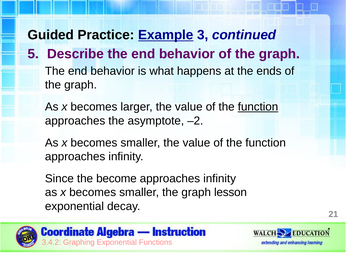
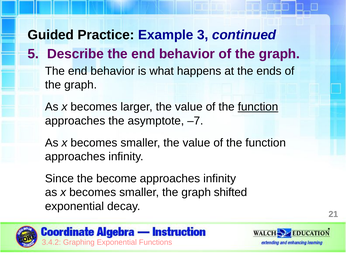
Example underline: present -> none
–2: –2 -> –7
lesson: lesson -> shifted
